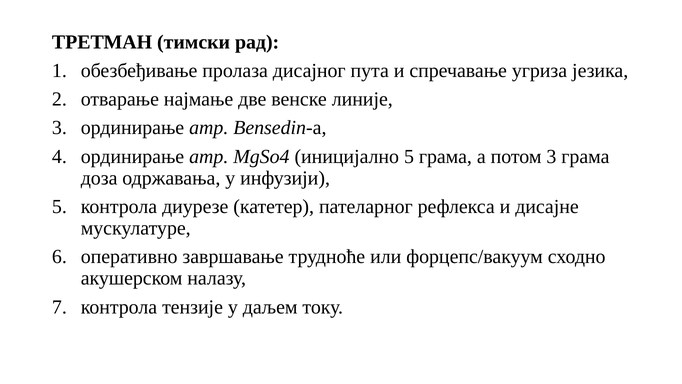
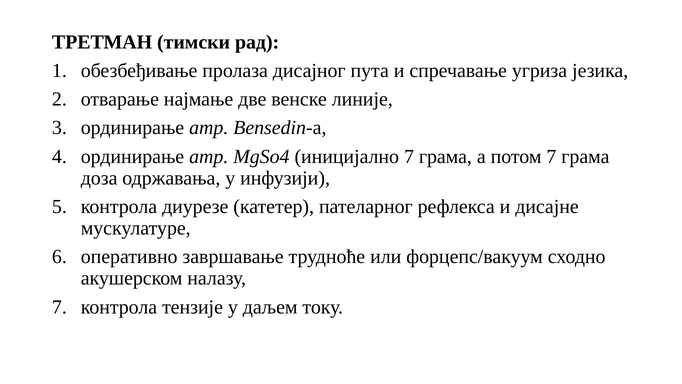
иницијално 5: 5 -> 7
потом 3: 3 -> 7
